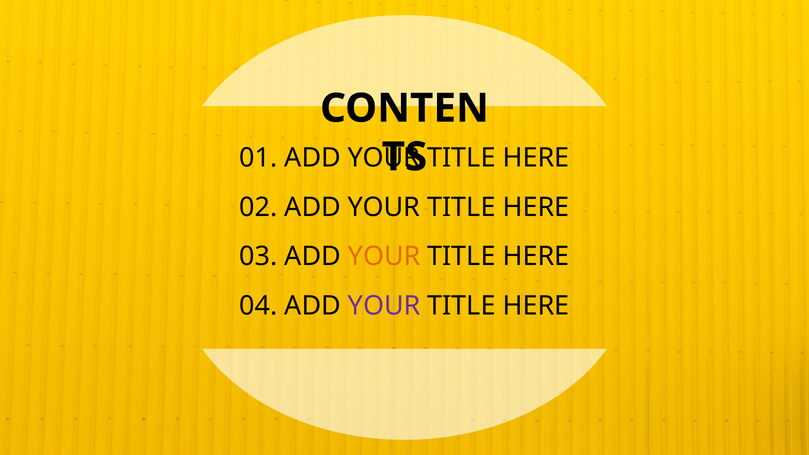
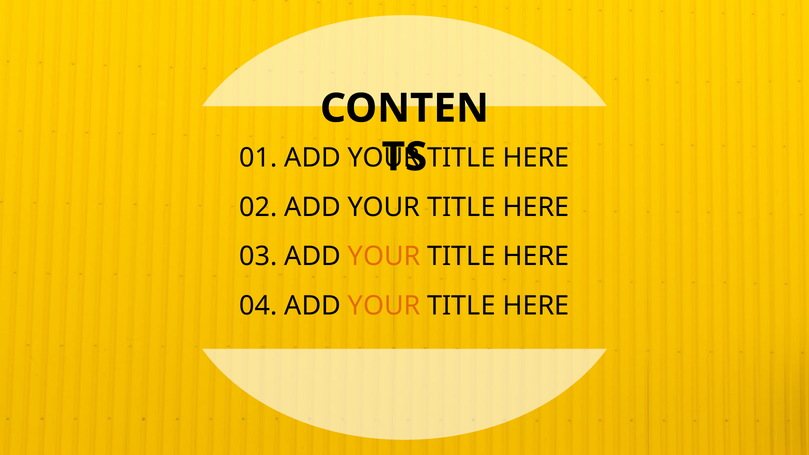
YOUR at (384, 306) colour: purple -> orange
